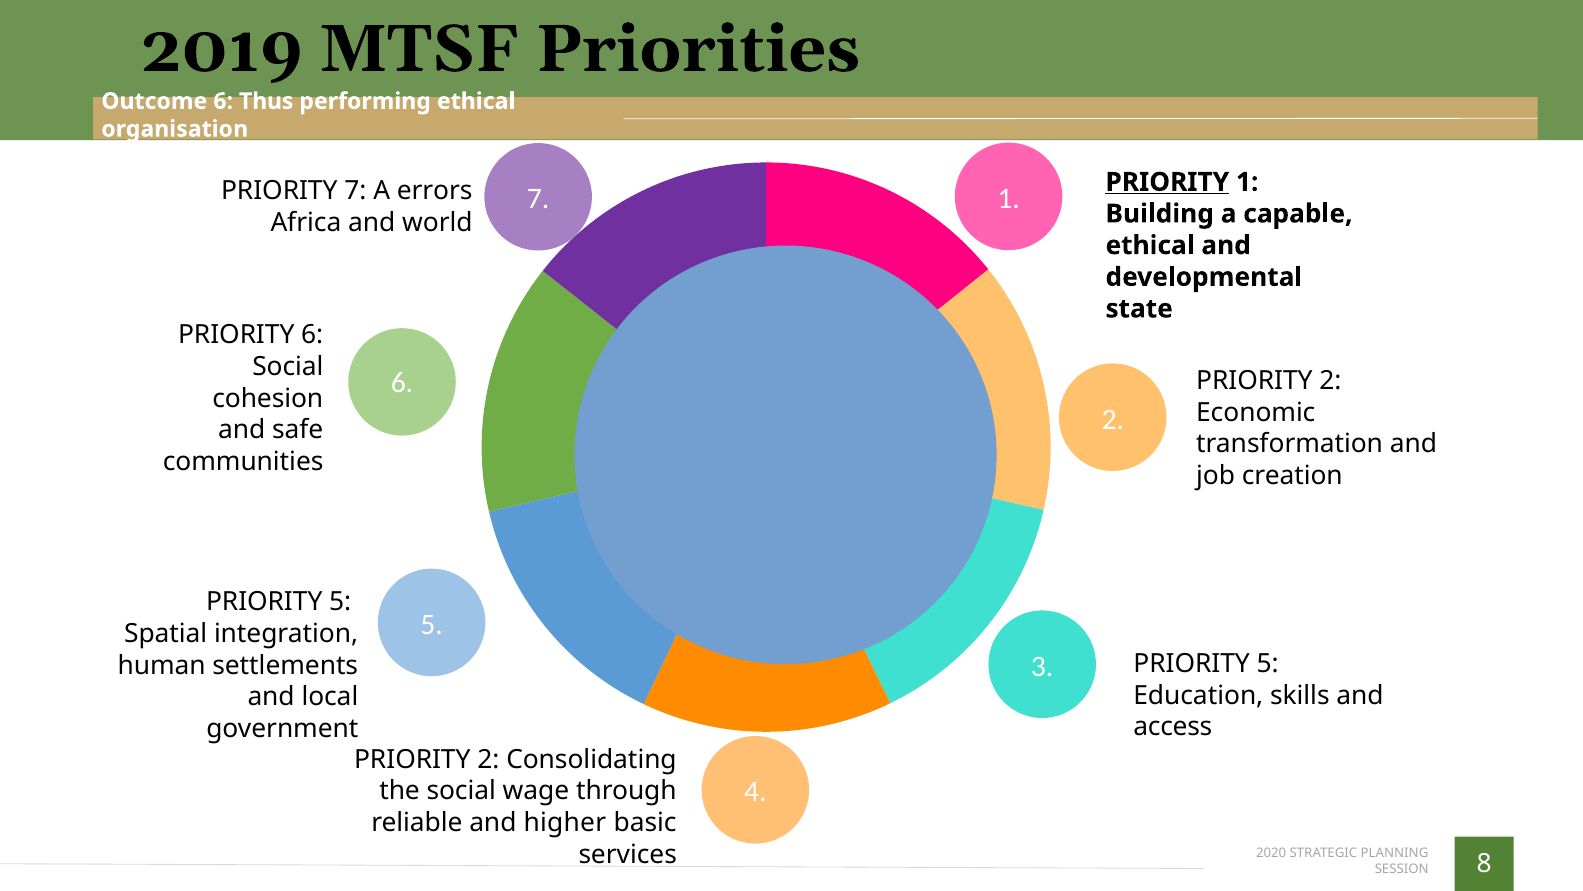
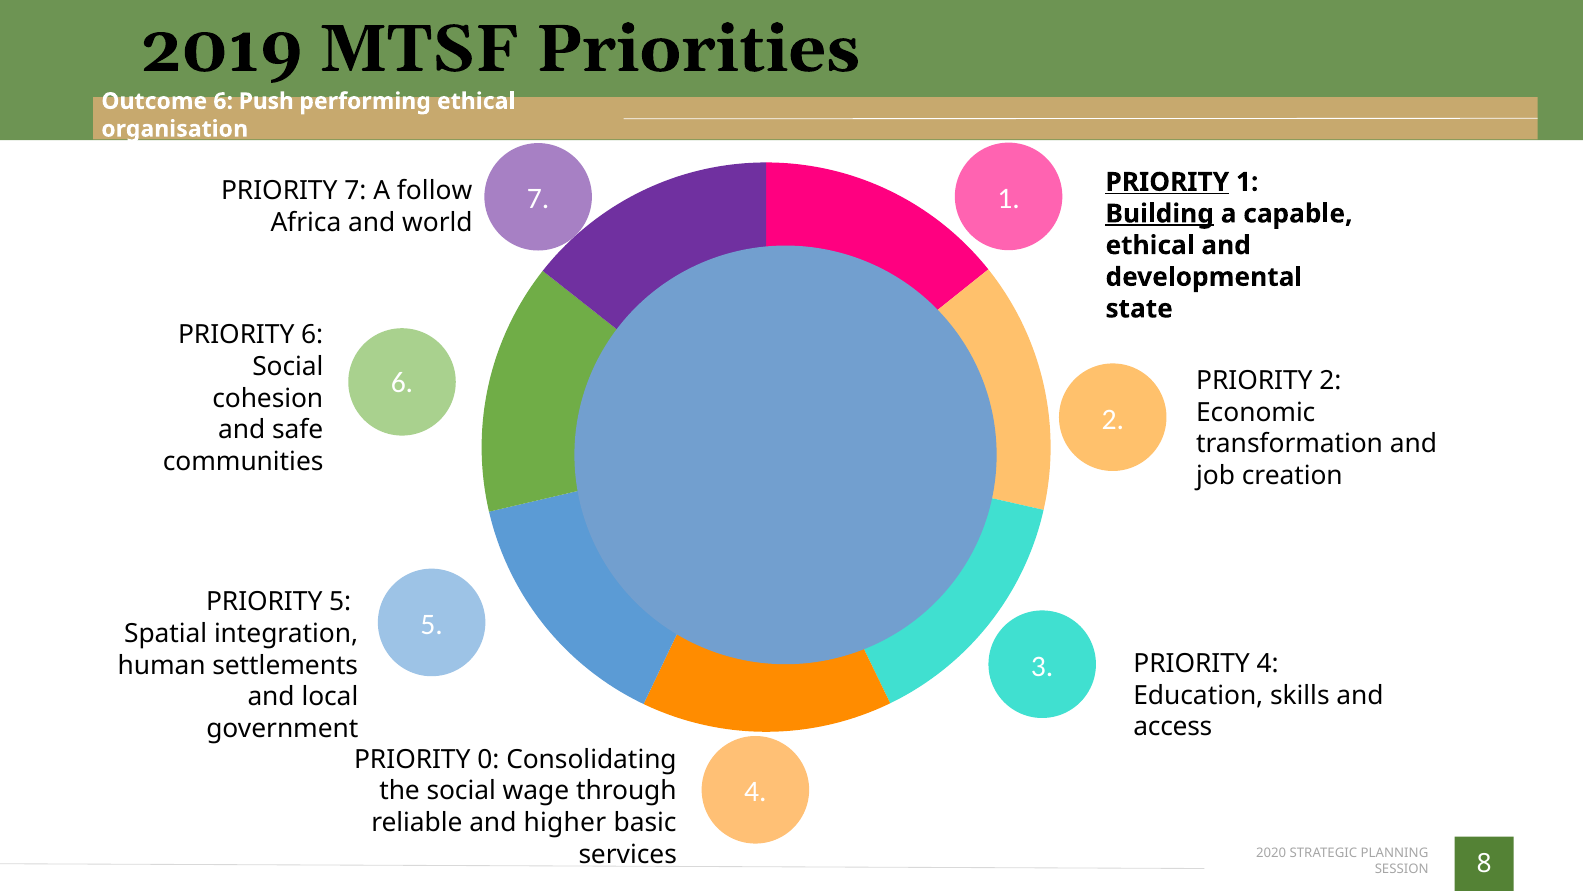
Thus: Thus -> Push
errors: errors -> follow
Building underline: none -> present
5 at (1268, 663): 5 -> 4
2 at (488, 759): 2 -> 0
